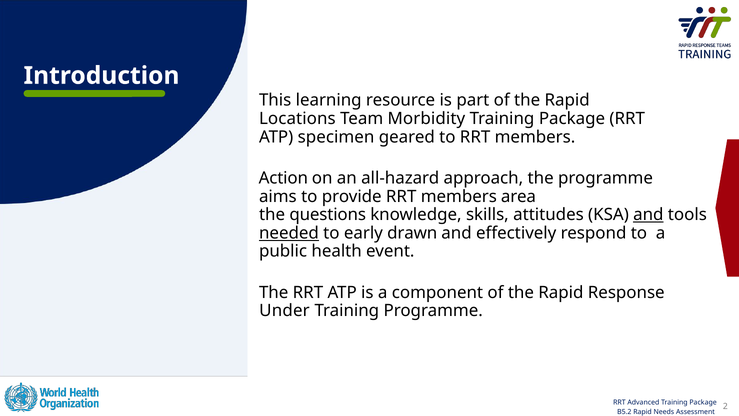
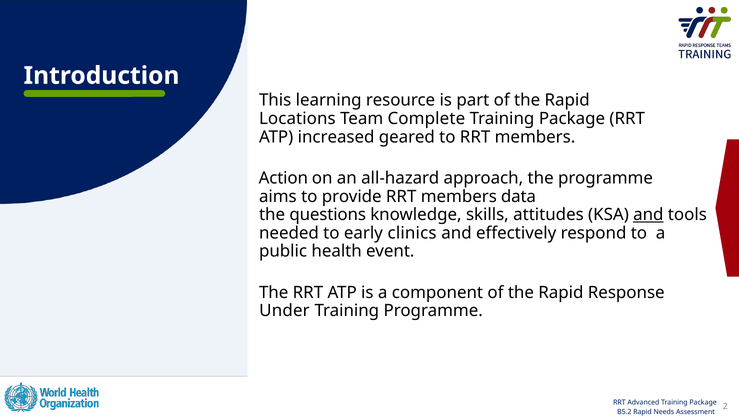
Morbidity: Morbidity -> Complete
specimen: specimen -> increased
area: area -> data
needed underline: present -> none
drawn: drawn -> clinics
